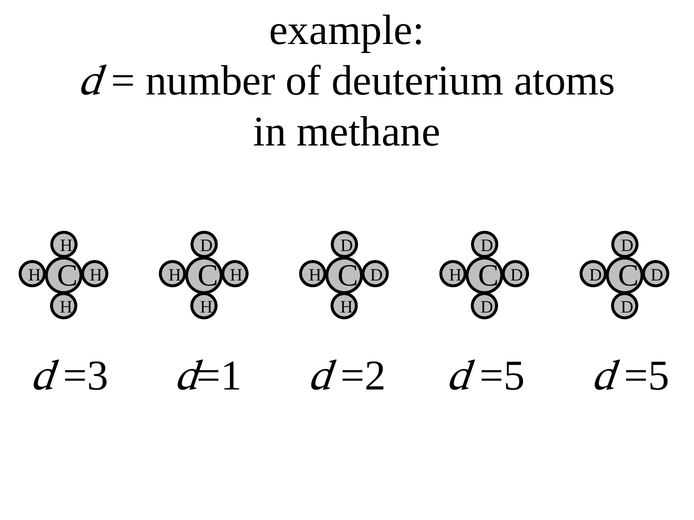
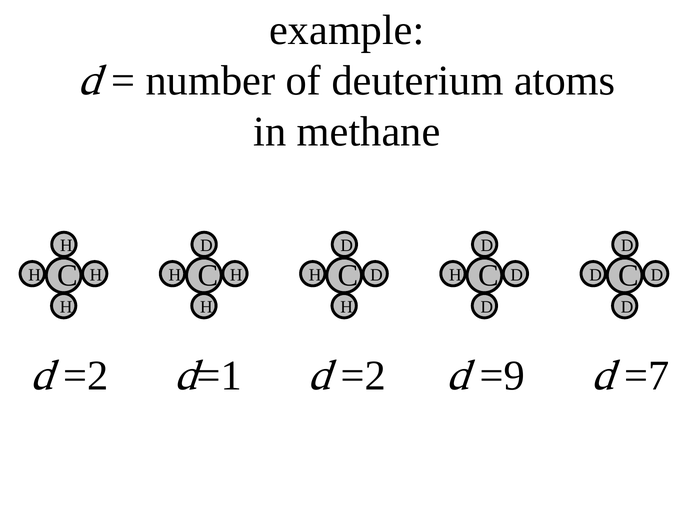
=3 at (86, 376): =3 -> =2
=5 at (502, 376): =5 -> =9
=5 at (647, 376): =5 -> =7
